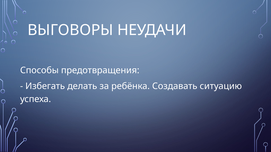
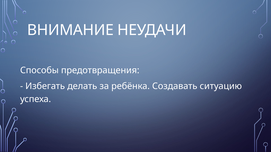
ВЫГОВОРЫ: ВЫГОВОРЫ -> ВНИМАНИЕ
